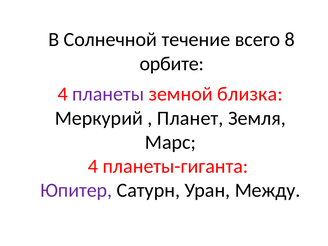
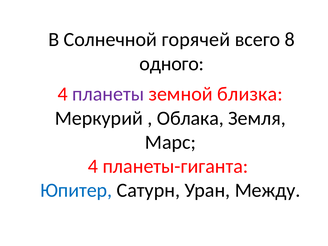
течение: течение -> горячей
орбите: орбите -> одного
Планет: Планет -> Облака
Юпитер colour: purple -> blue
